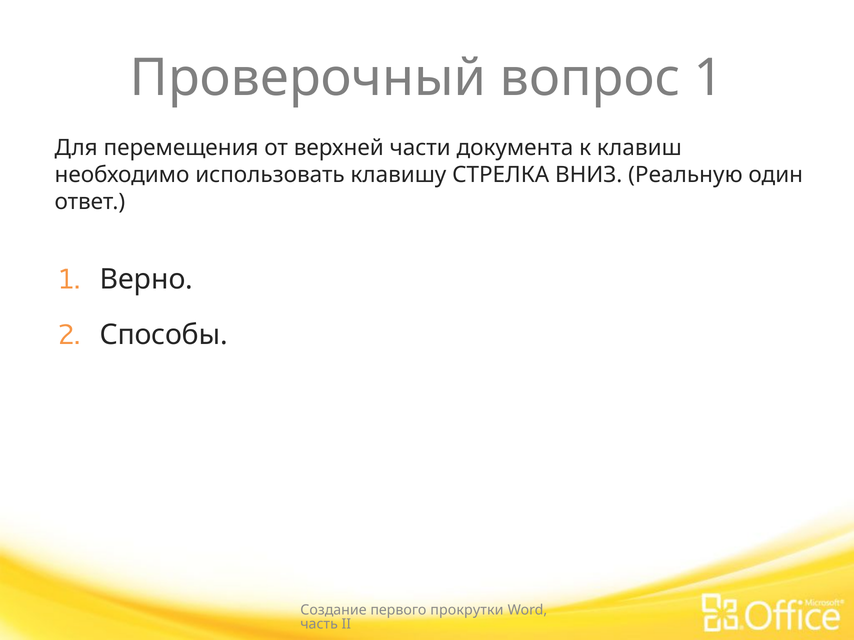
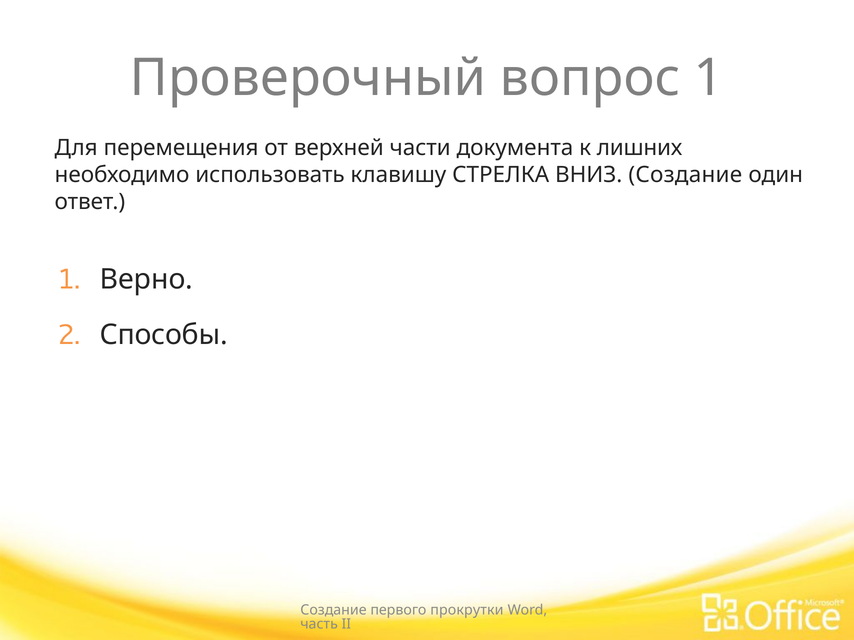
клавиш: клавиш -> лишних
ВНИЗ Реальную: Реальную -> Создание
